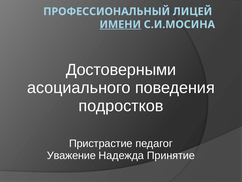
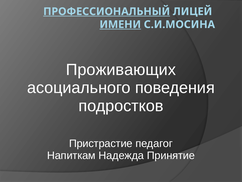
ПРОФЕССИОНАЛЬНЫЙ underline: none -> present
Достоверными: Достоверными -> Проживающих
Уважение: Уважение -> Напиткам
